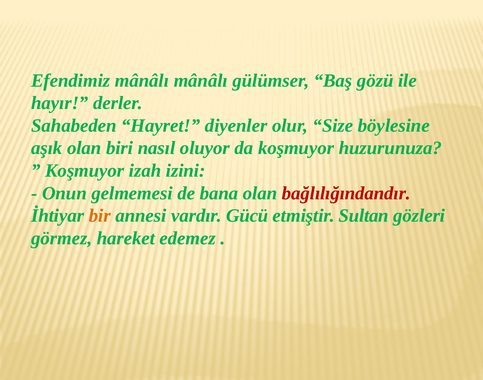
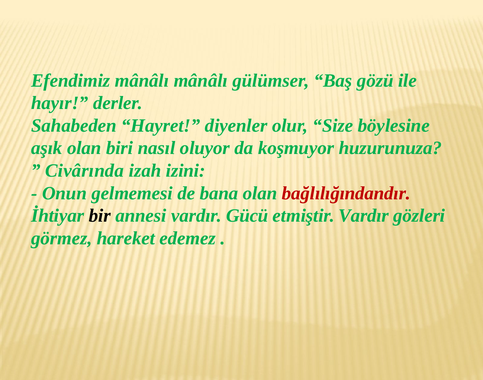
Koşmuyor at (85, 171): Koşmuyor -> Civârında
bir colour: orange -> black
etmiştir Sultan: Sultan -> Vardır
